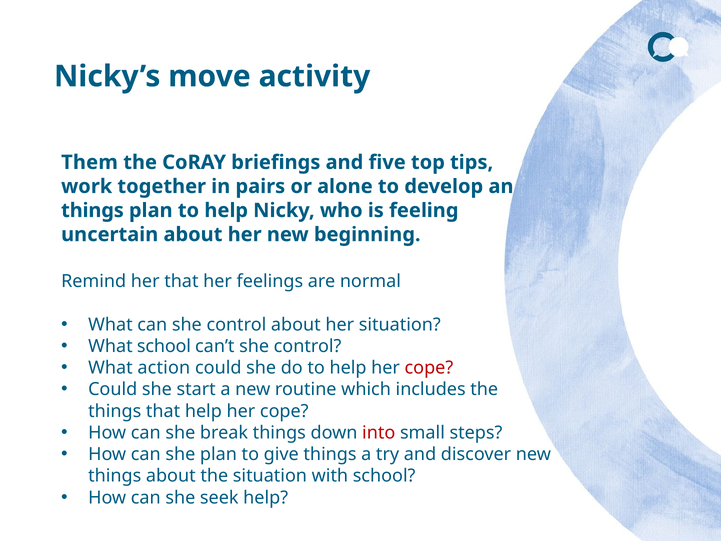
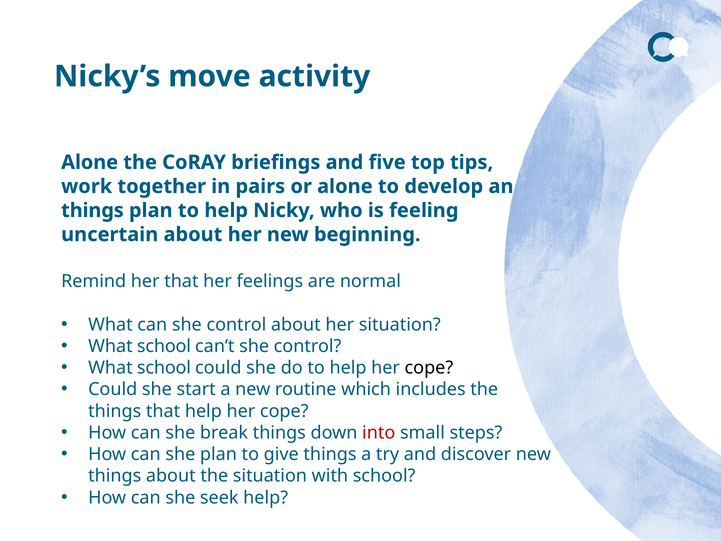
Them at (89, 162): Them -> Alone
action at (164, 368): action -> school
cope at (429, 368) colour: red -> black
